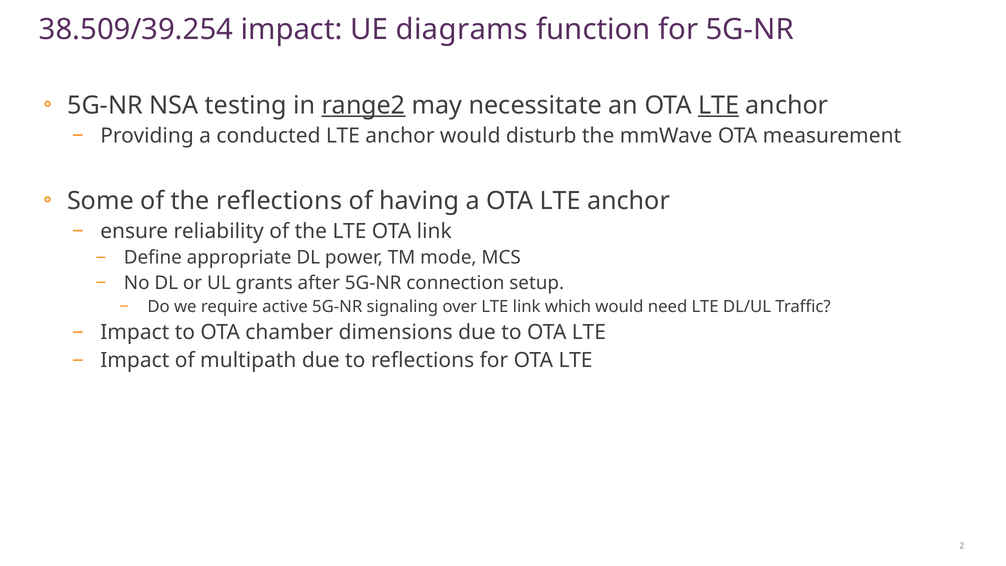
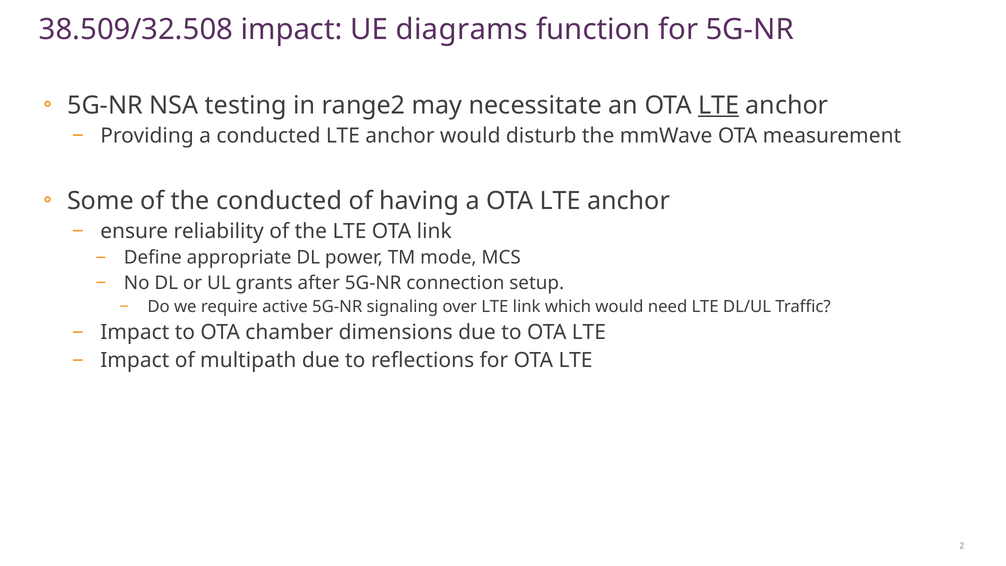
38.509/39.254: 38.509/39.254 -> 38.509/32.508
range2 underline: present -> none
the reflections: reflections -> conducted
